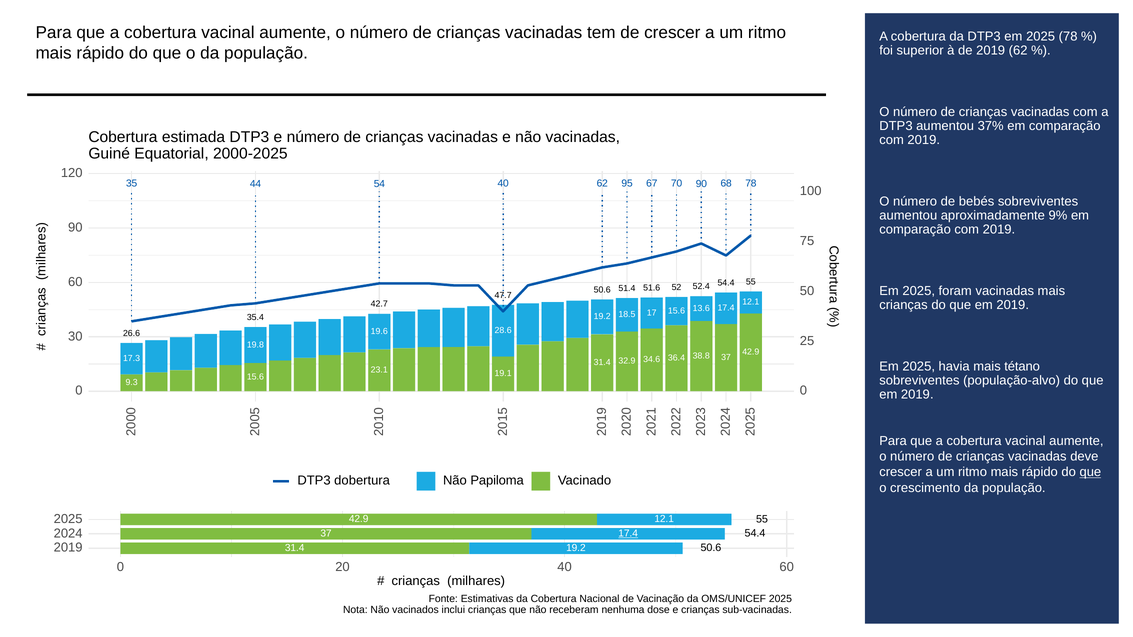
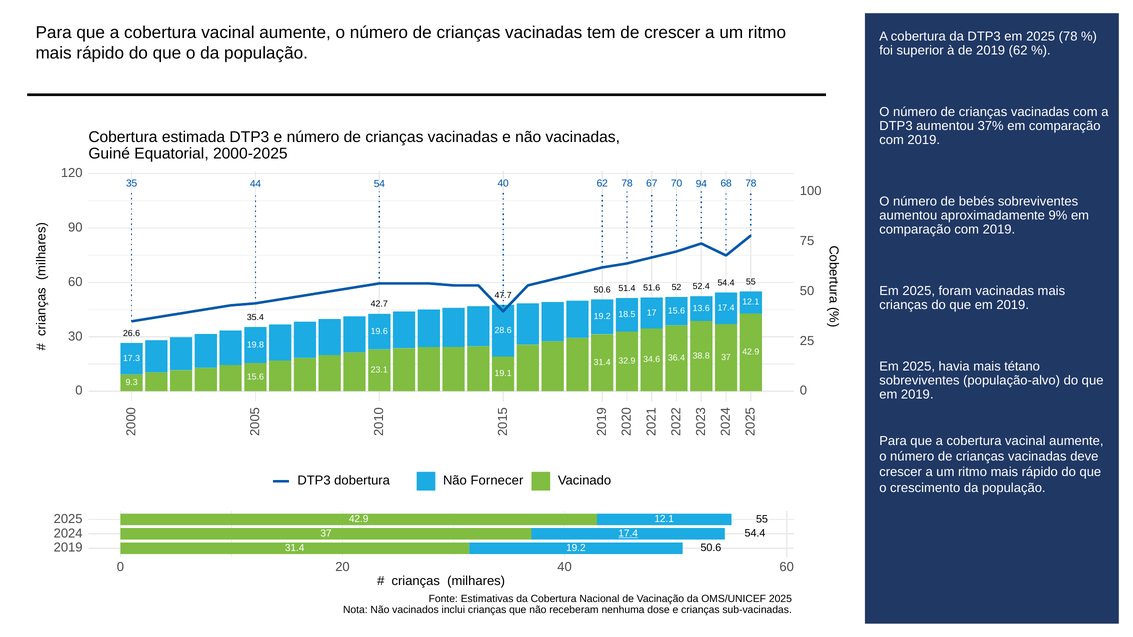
62 95: 95 -> 78
70 90: 90 -> 94
que at (1090, 472) underline: present -> none
Papiloma: Papiloma -> Fornecer
